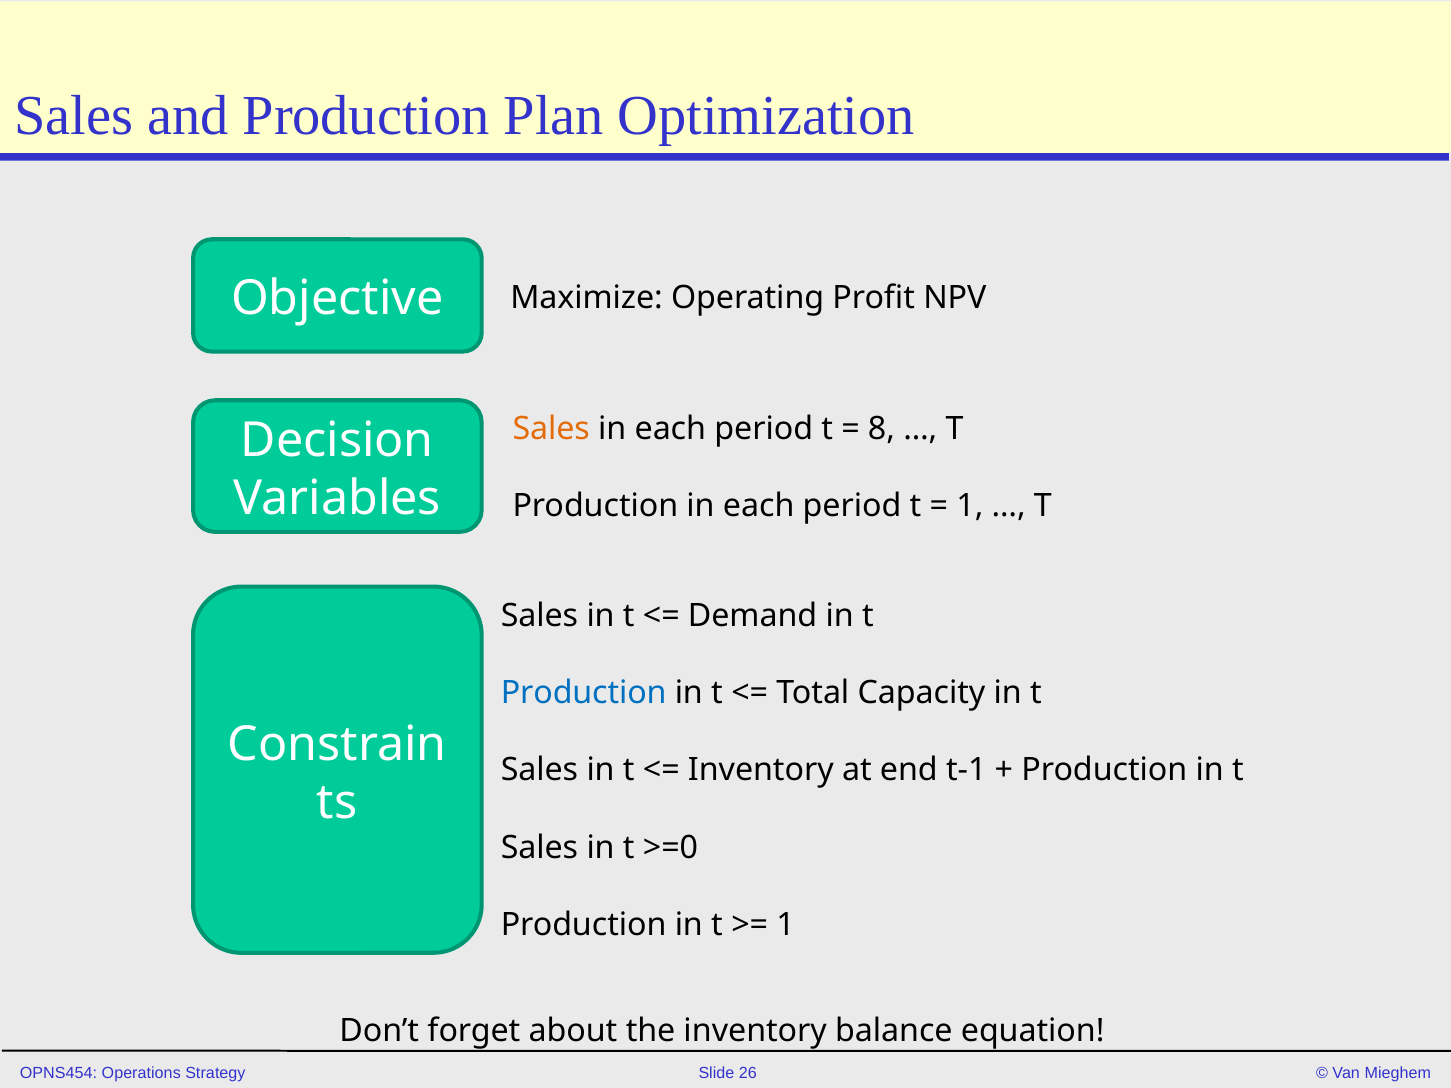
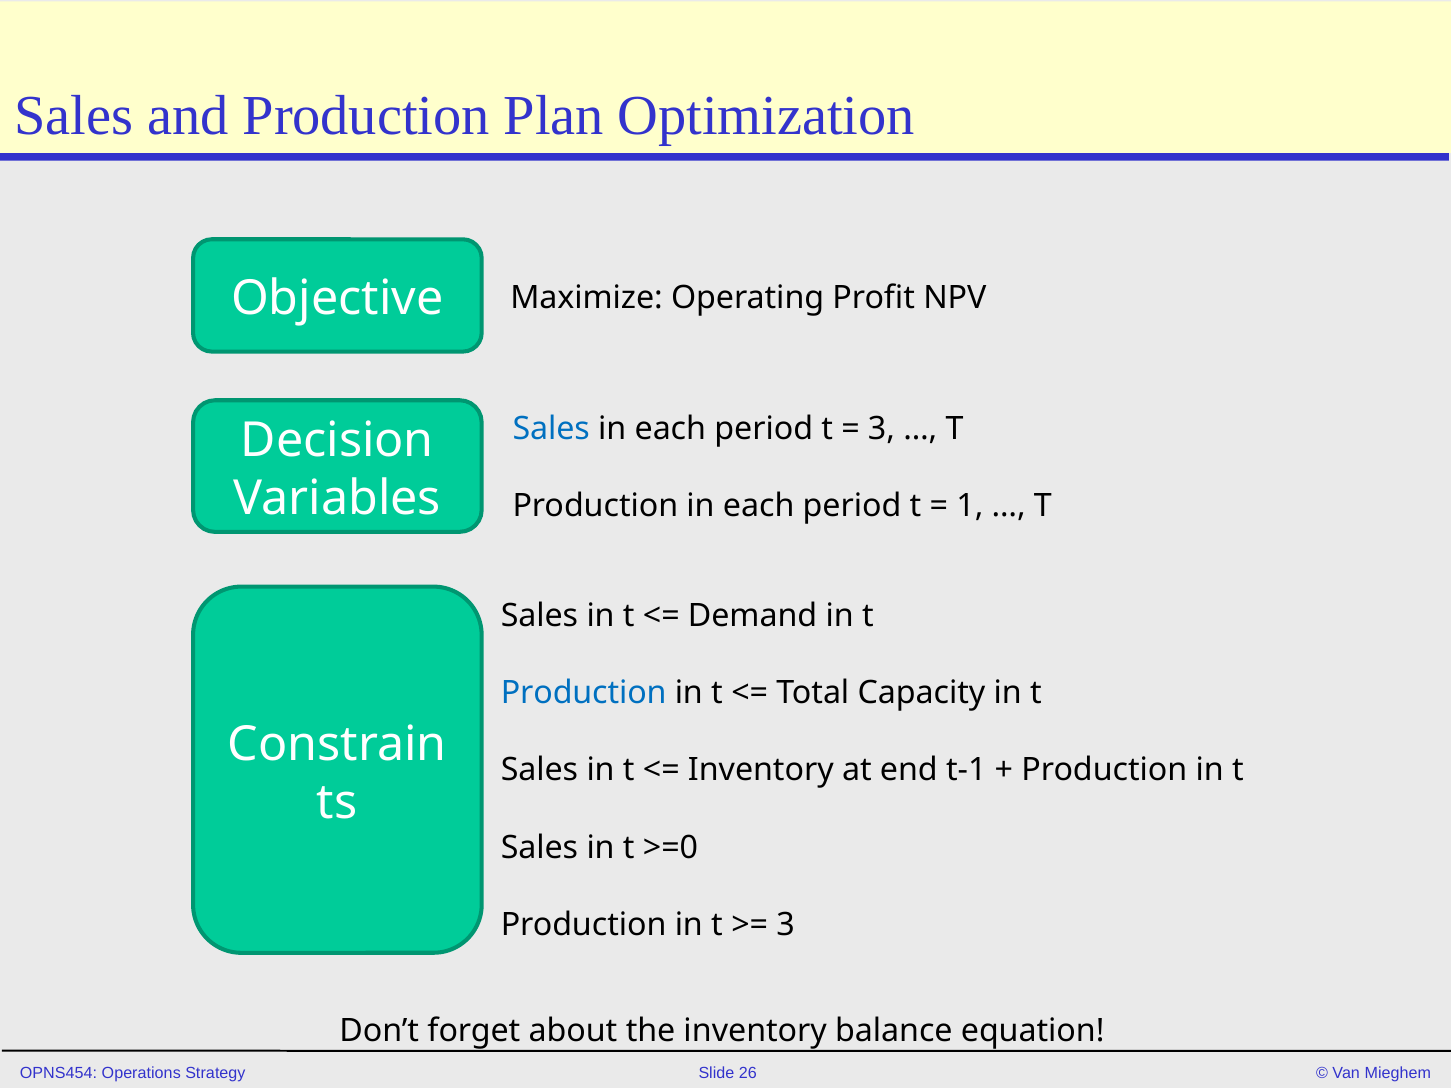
Sales at (551, 429) colour: orange -> blue
8 at (881, 429): 8 -> 3
1 at (786, 925): 1 -> 3
